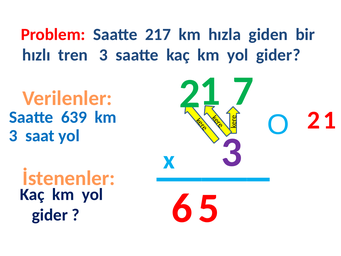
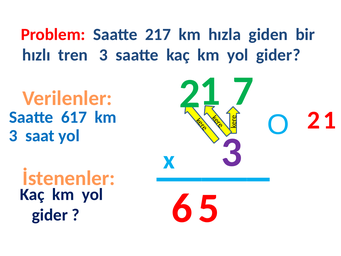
639: 639 -> 617
